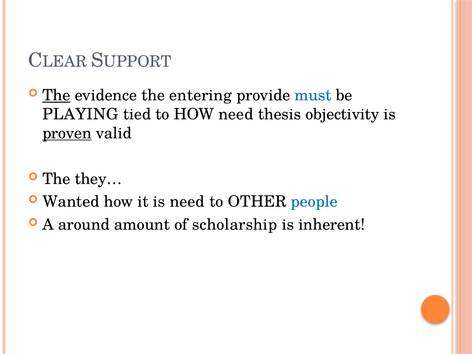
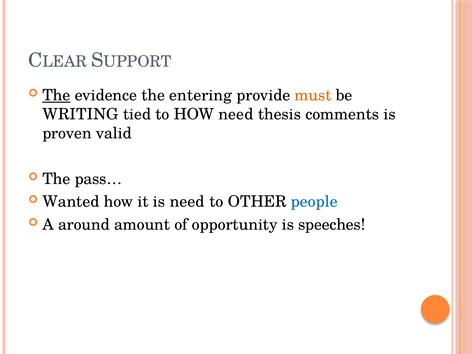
must colour: blue -> orange
PLAYING: PLAYING -> WRITING
objectivity: objectivity -> comments
proven underline: present -> none
they…: they… -> pass…
scholarship: scholarship -> opportunity
inherent: inherent -> speeches
